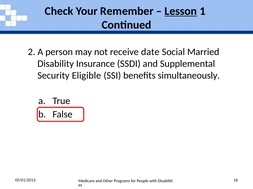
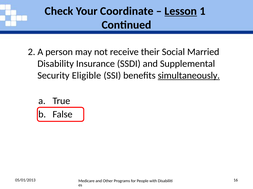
Remember: Remember -> Coordinate
date: date -> their
simultaneously underline: none -> present
